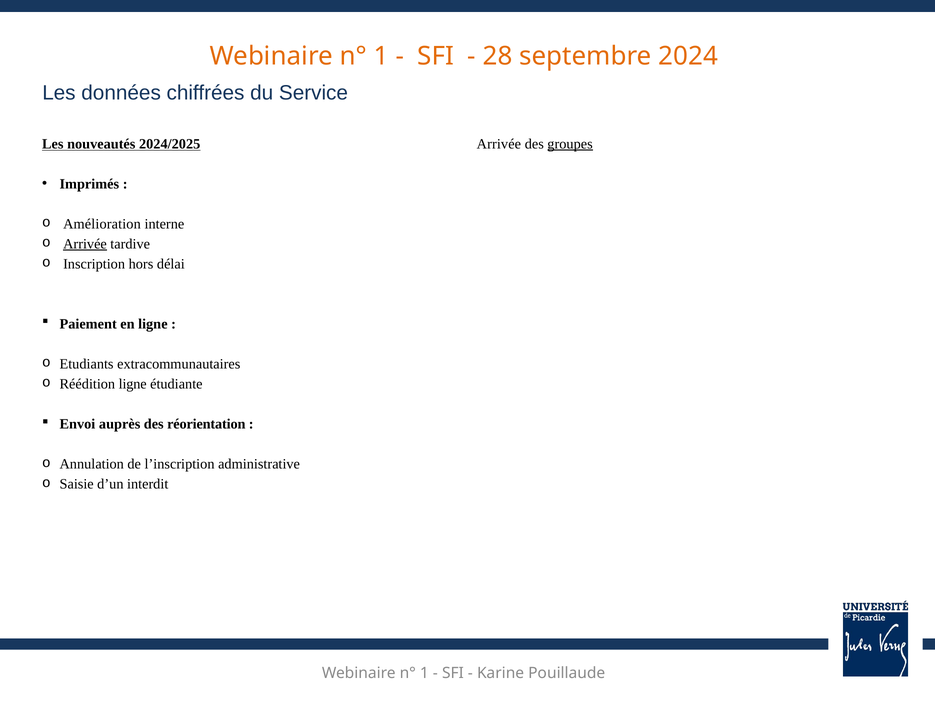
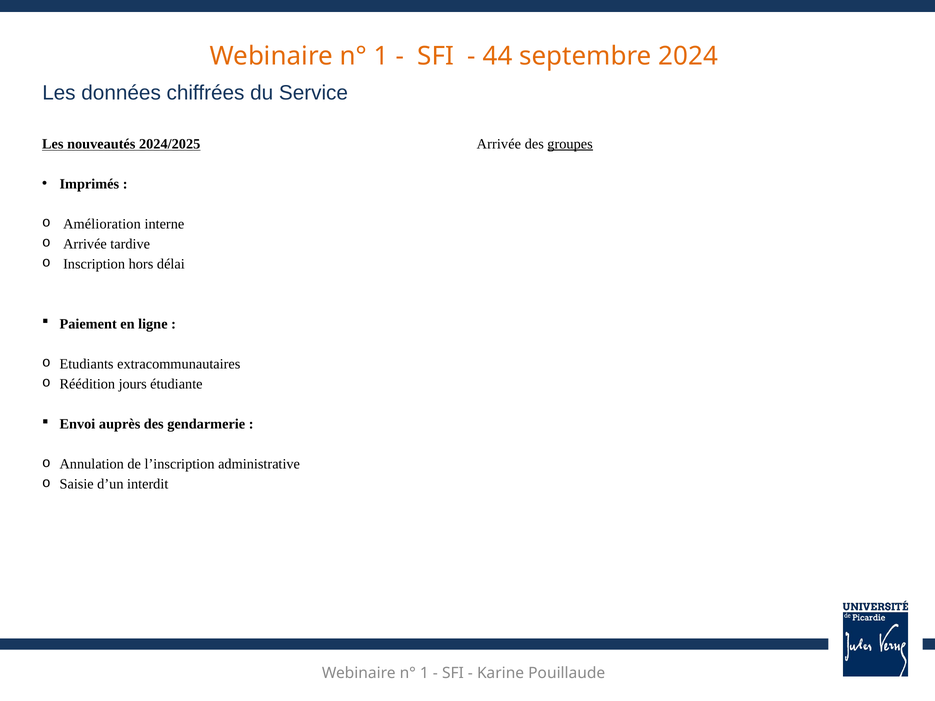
28: 28 -> 44
Arrivée at (85, 244) underline: present -> none
Réédition ligne: ligne -> jours
réorientation: réorientation -> gendarmerie
